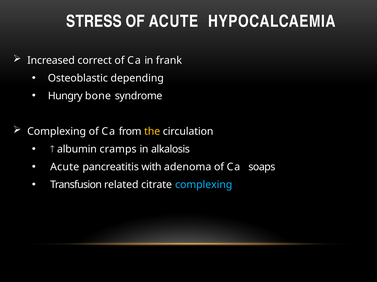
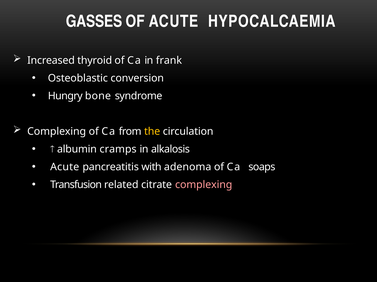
STRESS: STRESS -> GASSES
correct: correct -> thyroid
depending: depending -> conversion
complexing at (204, 185) colour: light blue -> pink
